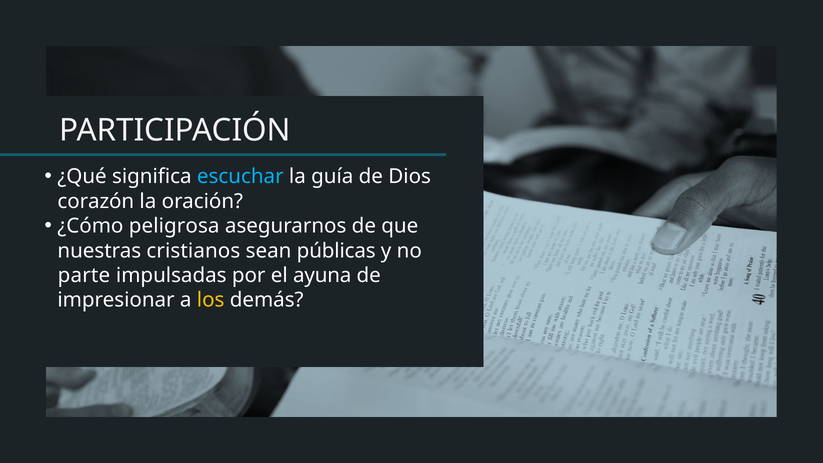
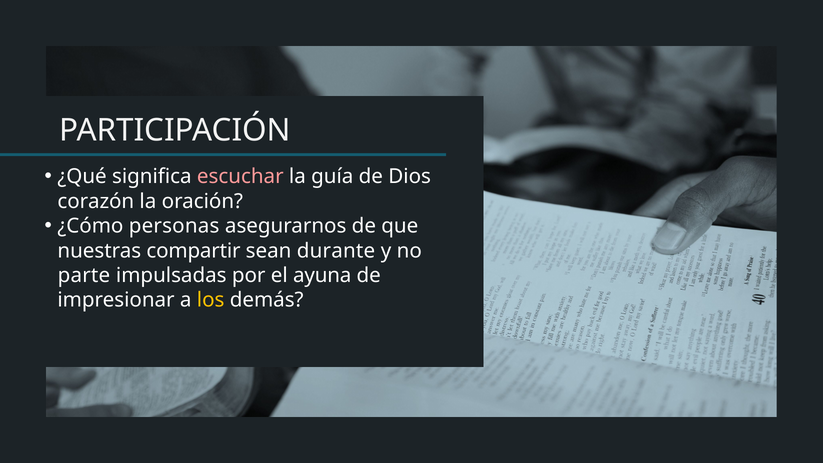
escuchar colour: light blue -> pink
peligrosa: peligrosa -> personas
cristianos: cristianos -> compartir
públicas: públicas -> durante
